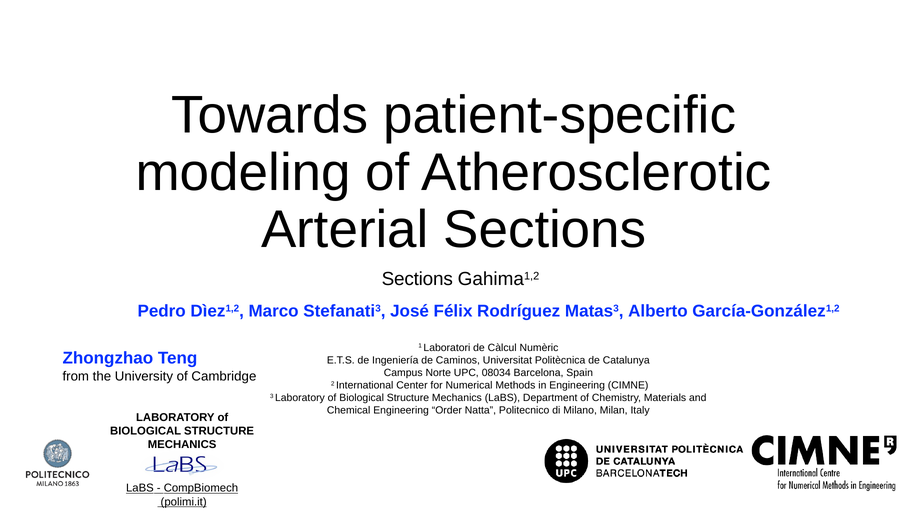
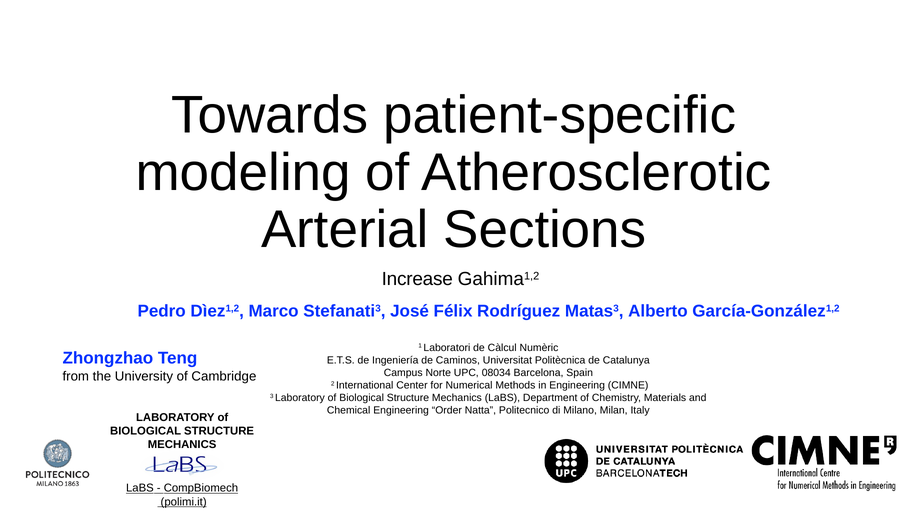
Sections at (417, 279): Sections -> Increase
